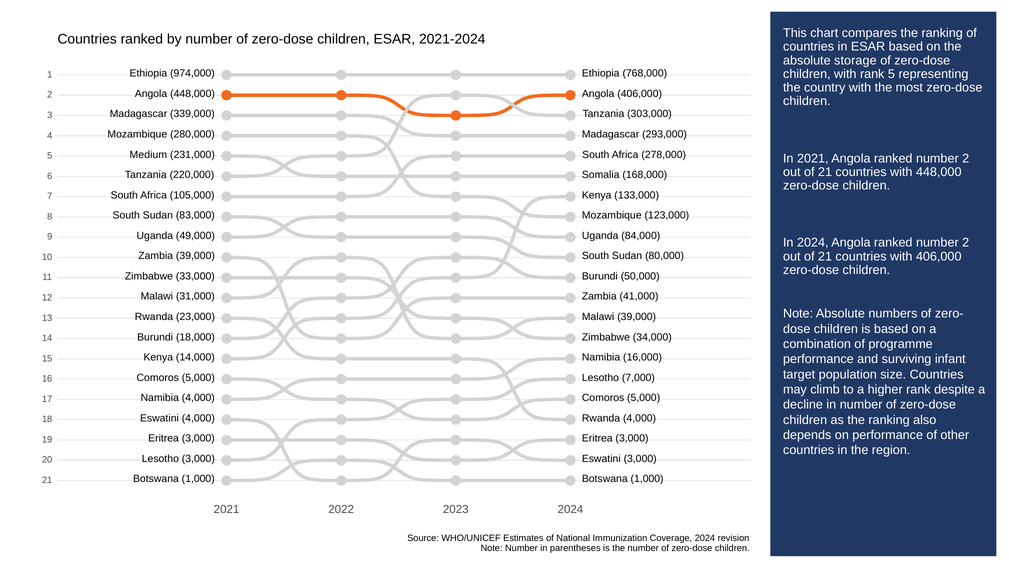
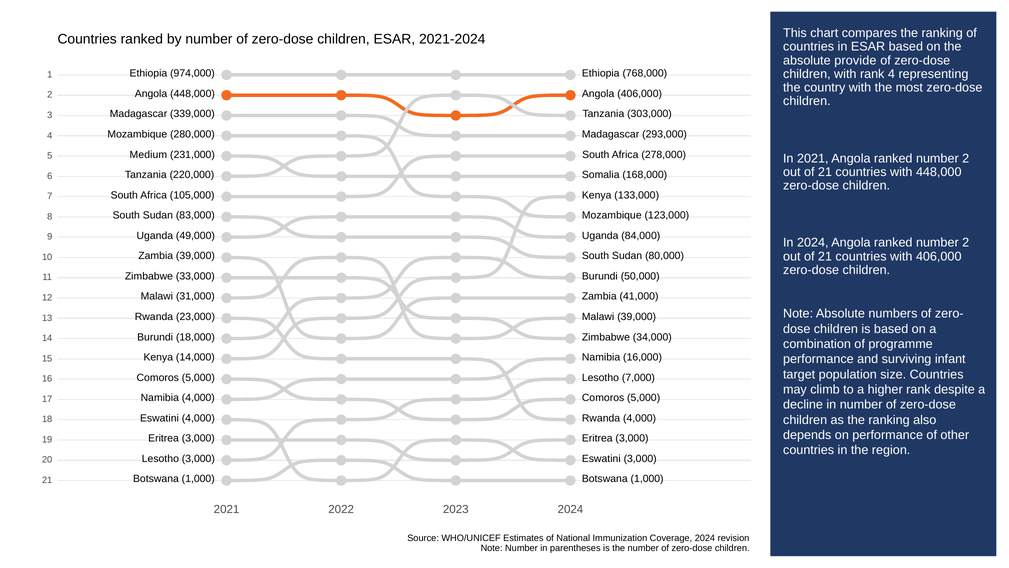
storage: storage -> provide
rank 5: 5 -> 4
